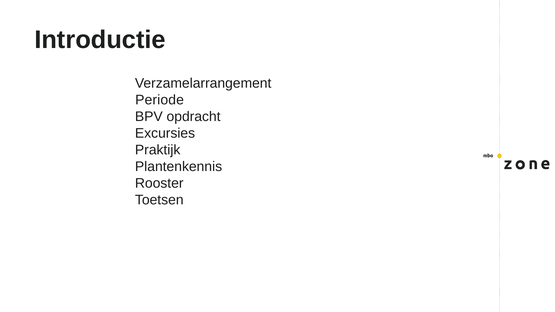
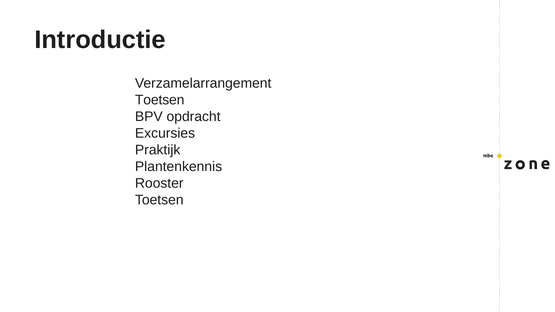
Periode at (160, 100): Periode -> Toetsen
